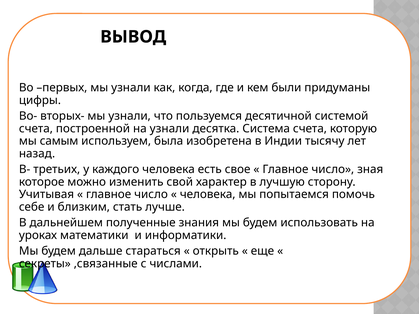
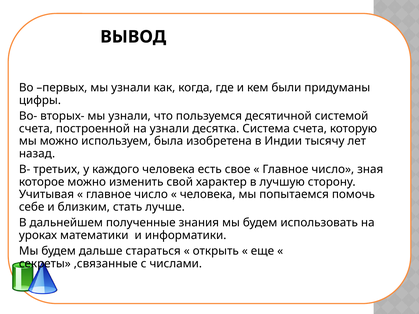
мы самым: самым -> можно
